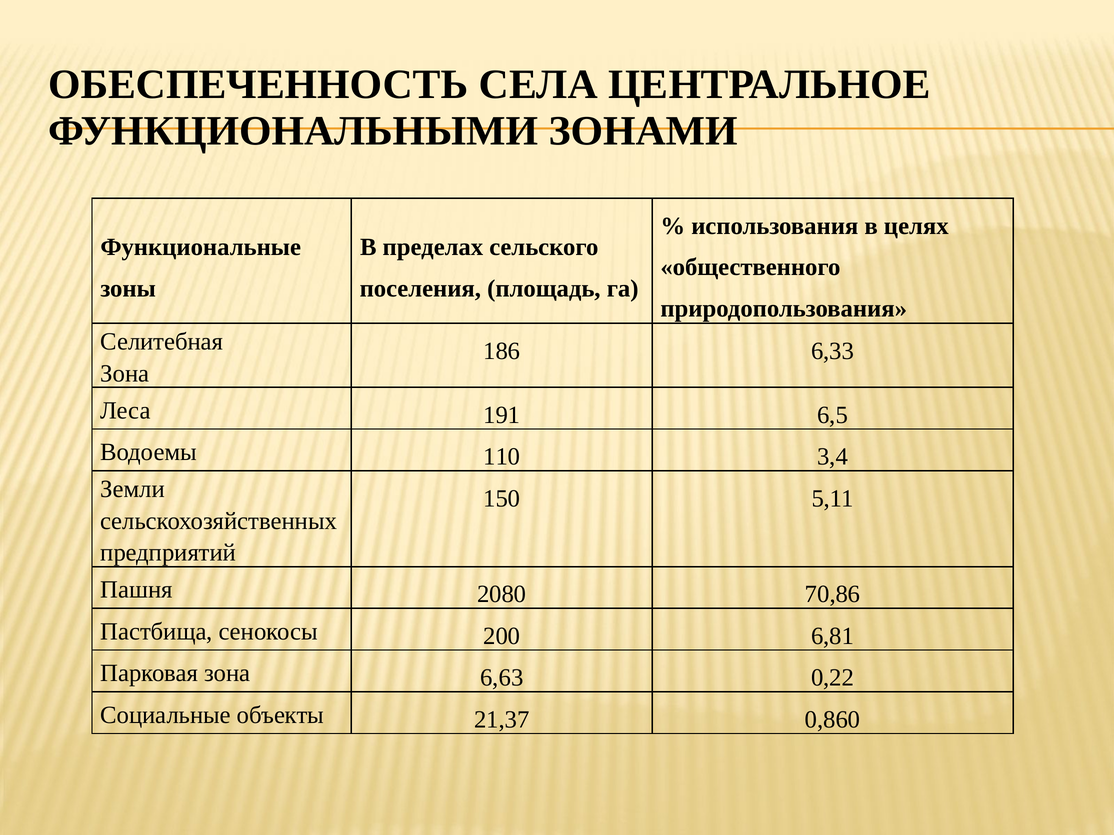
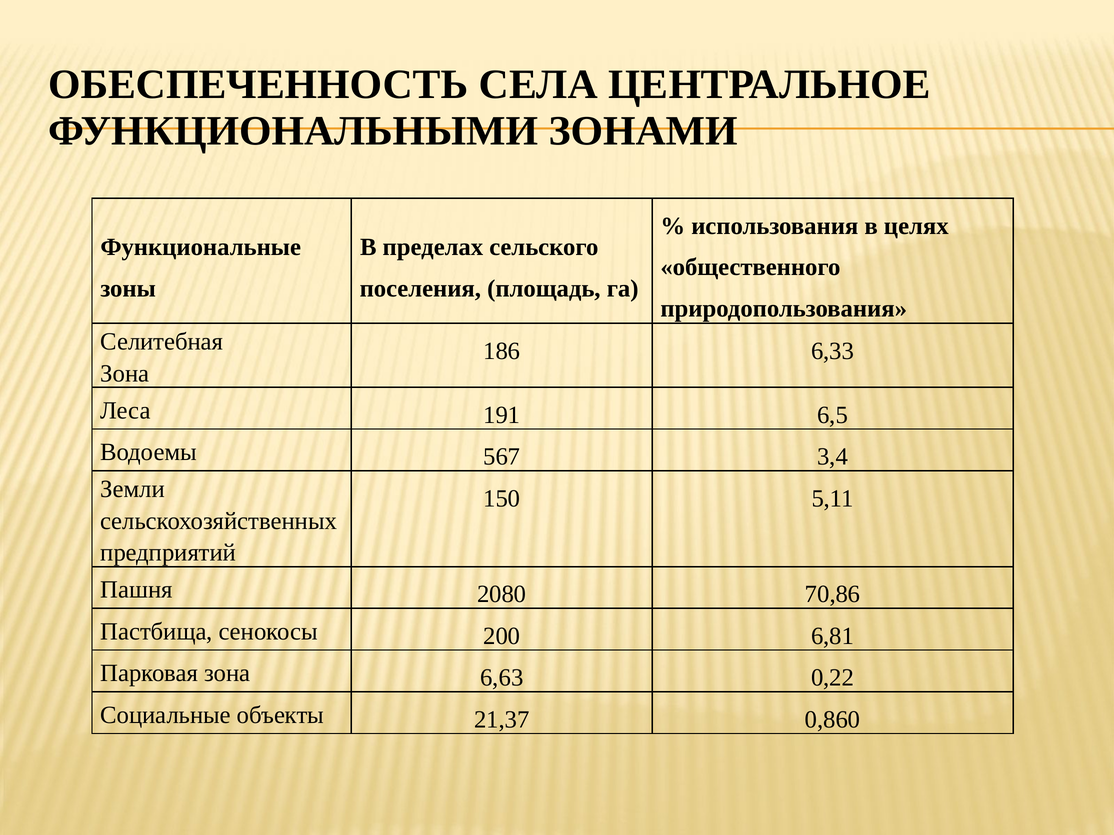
110: 110 -> 567
